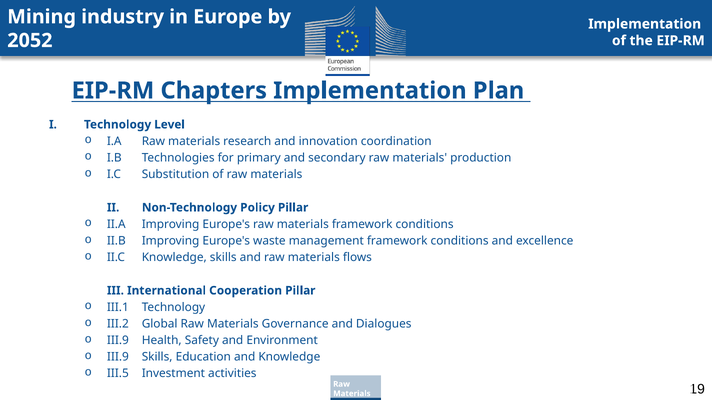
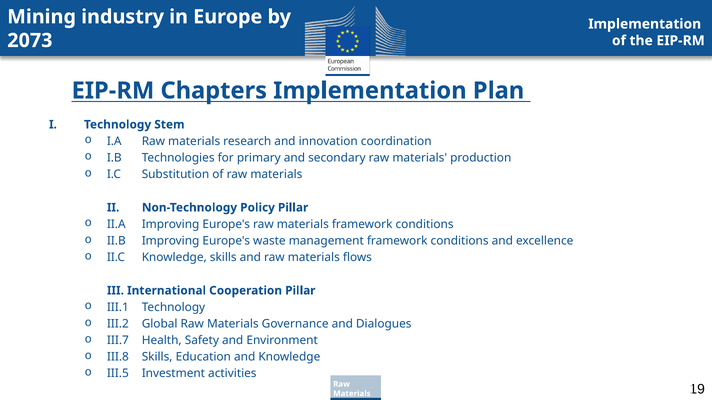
2052: 2052 -> 2073
Level: Level -> Stem
III.9 at (118, 341): III.9 -> III.7
III.9 at (118, 357): III.9 -> III.8
